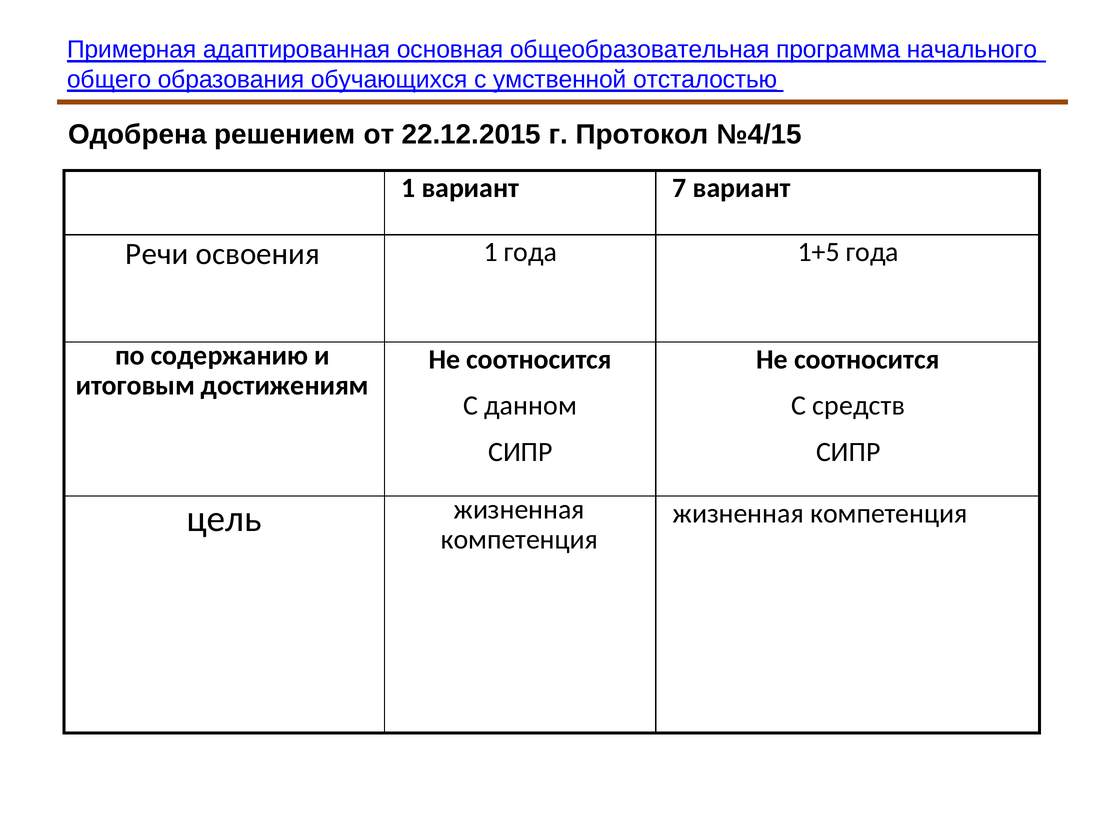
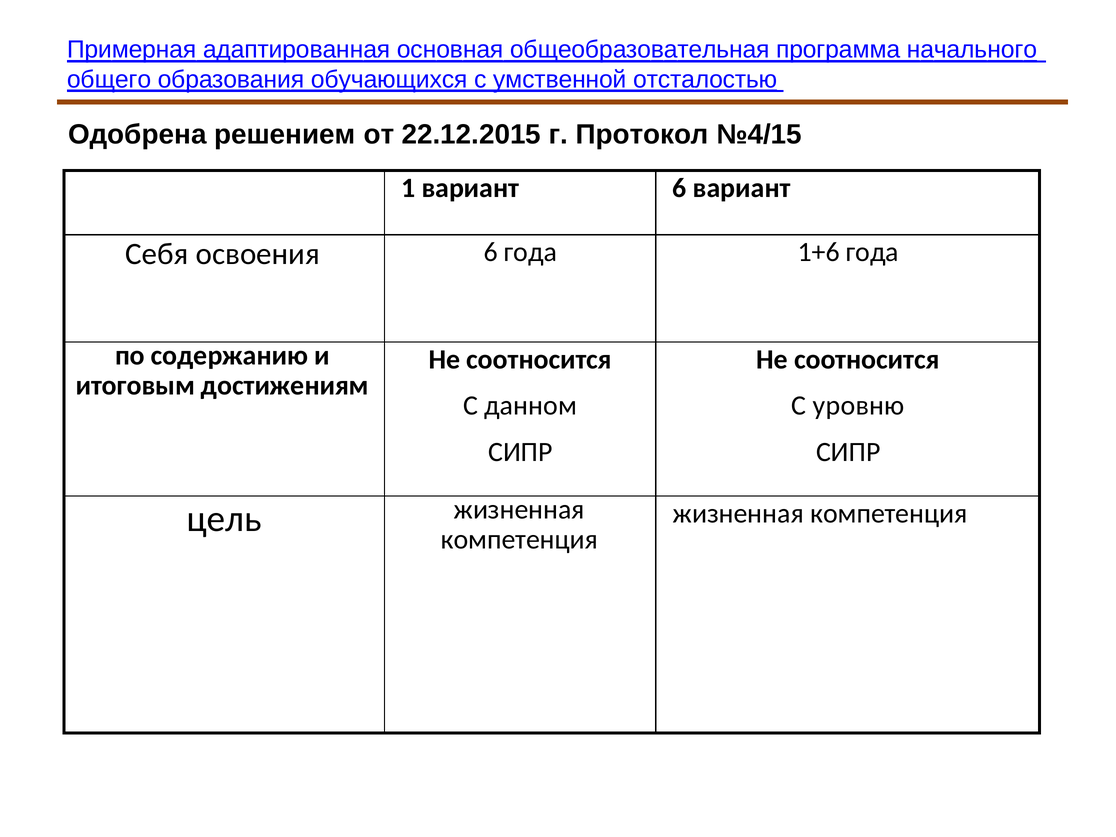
вариант 7: 7 -> 6
Речи: Речи -> Себя
освоения 1: 1 -> 6
1+5: 1+5 -> 1+6
средств: средств -> уровню
